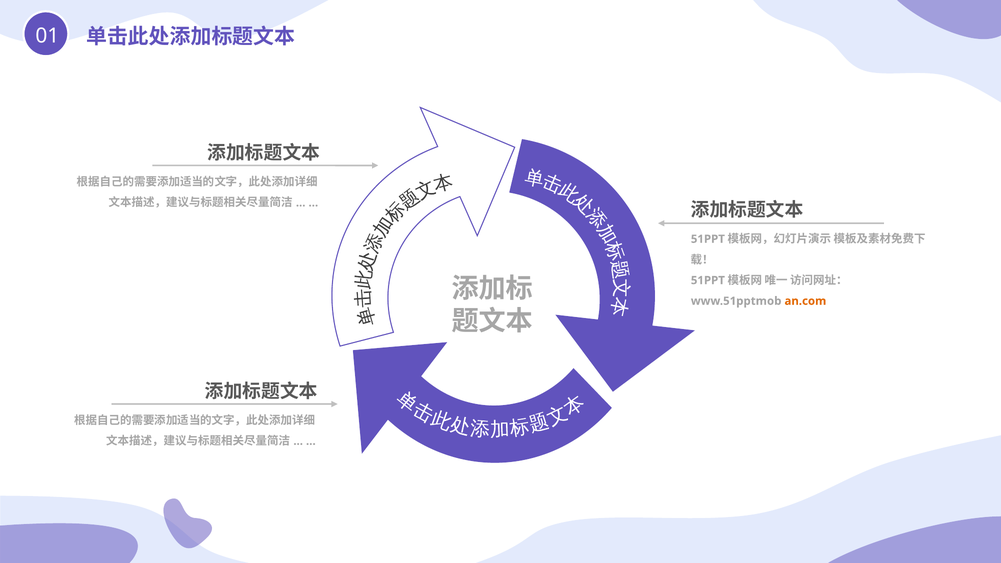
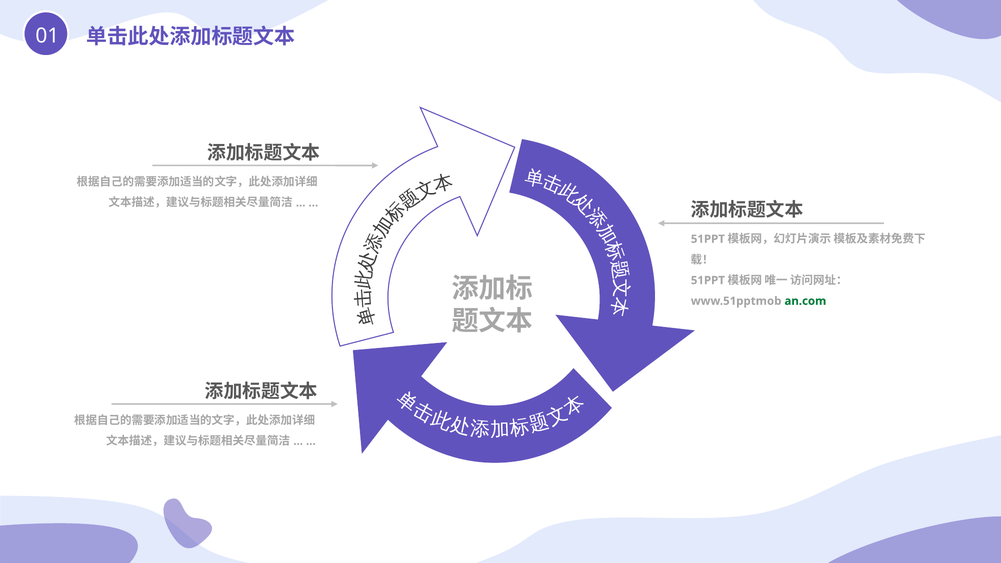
an.com colour: orange -> green
